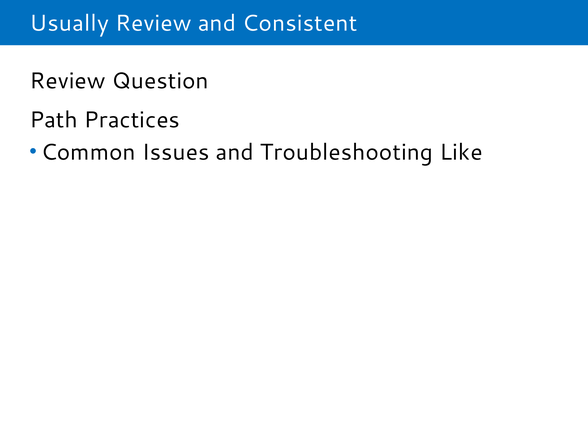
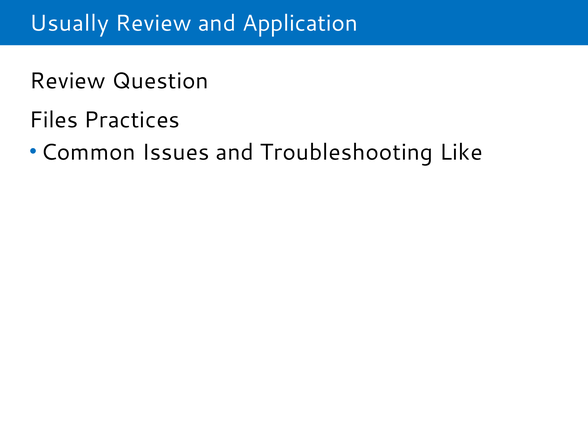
Consistent: Consistent -> Application
Path: Path -> Files
